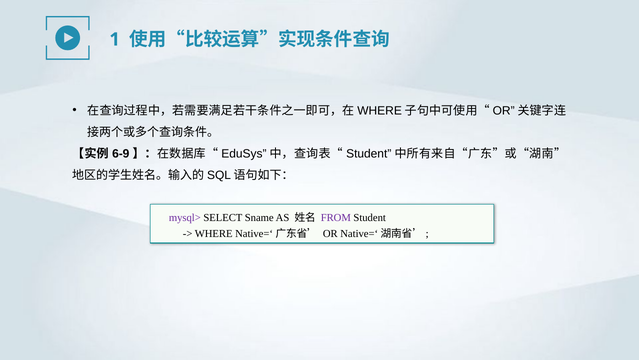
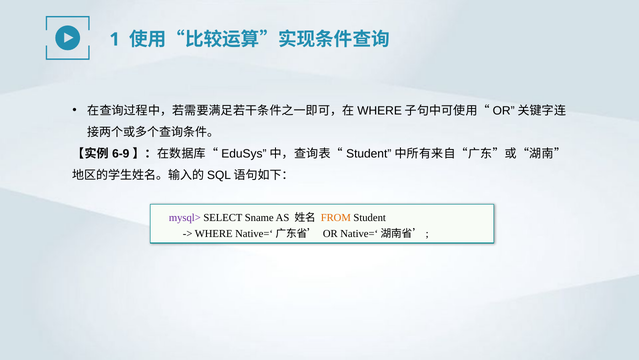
FROM colour: purple -> orange
